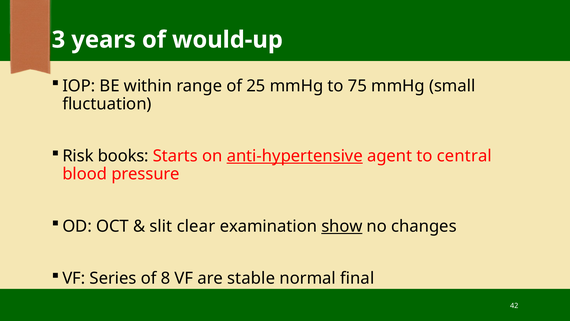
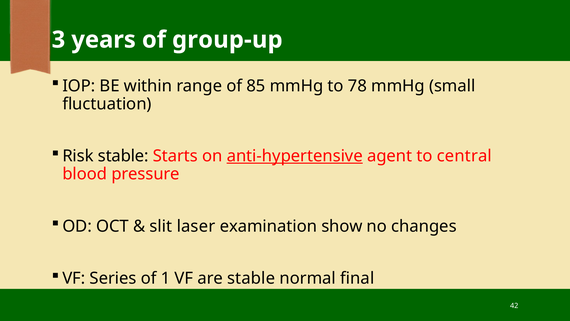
would-up: would-up -> group-up
25: 25 -> 85
75: 75 -> 78
Risk books: books -> stable
clear: clear -> laser
show underline: present -> none
8: 8 -> 1
